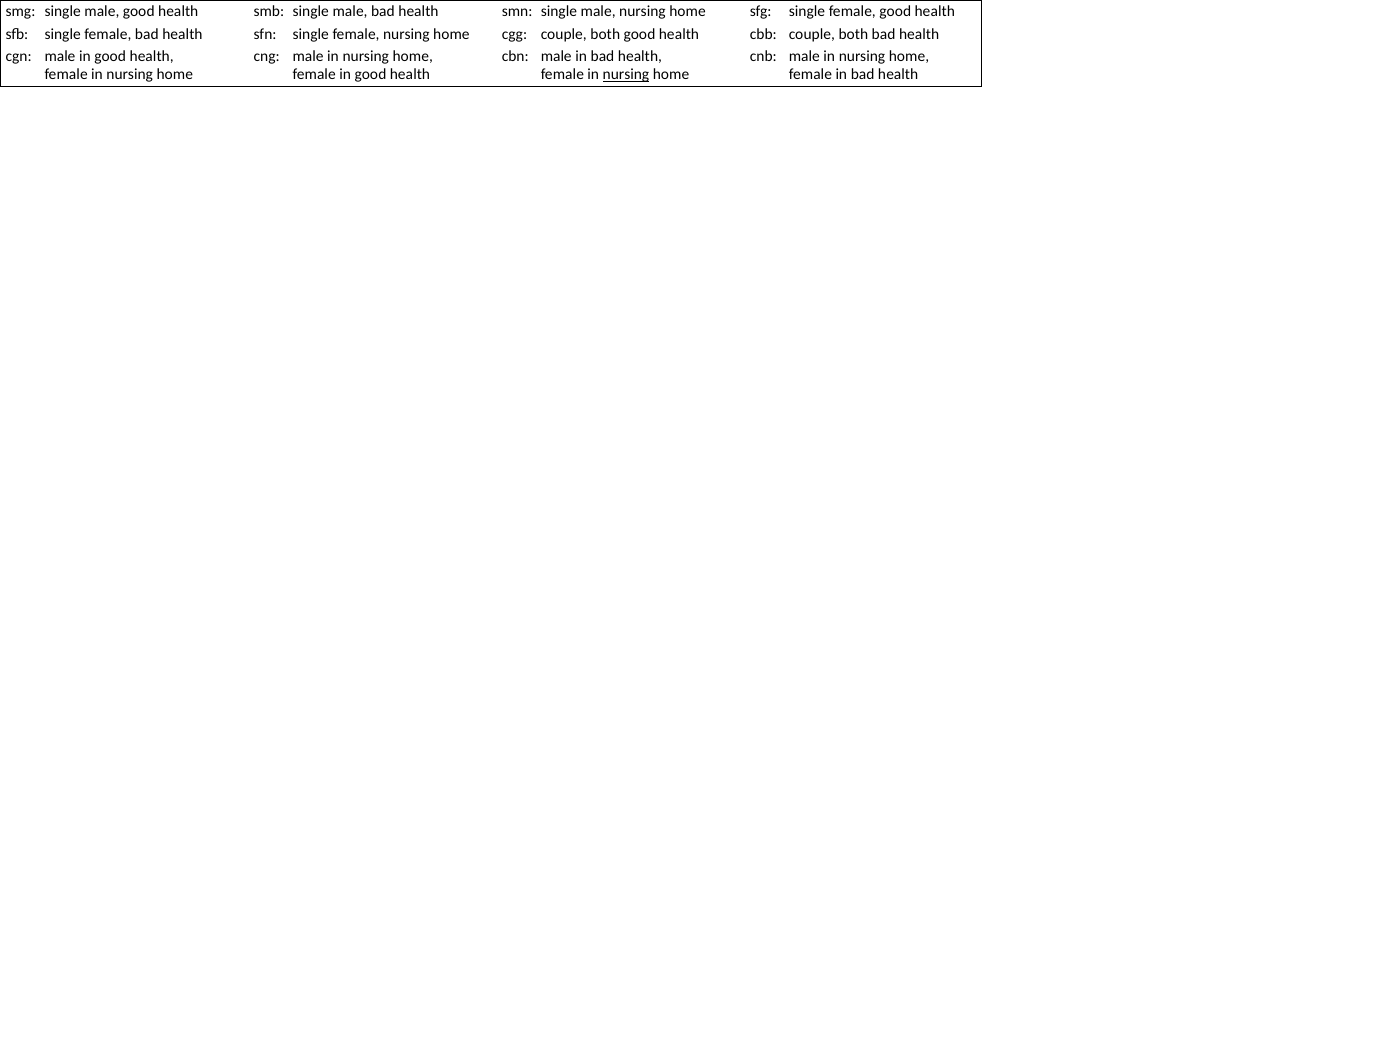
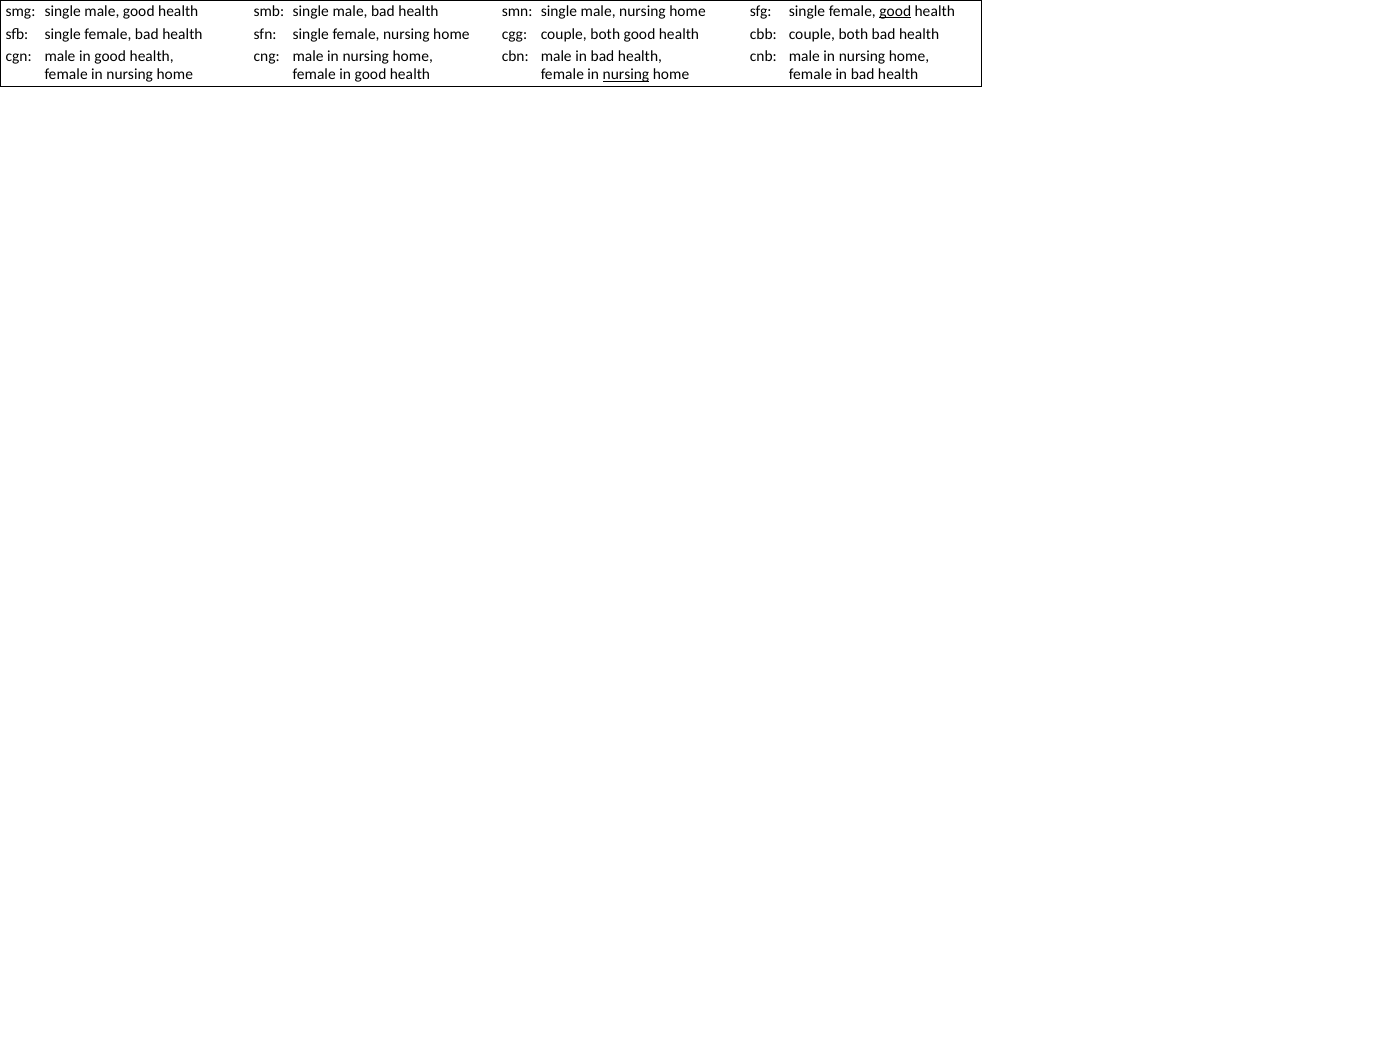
good at (895, 11) underline: none -> present
